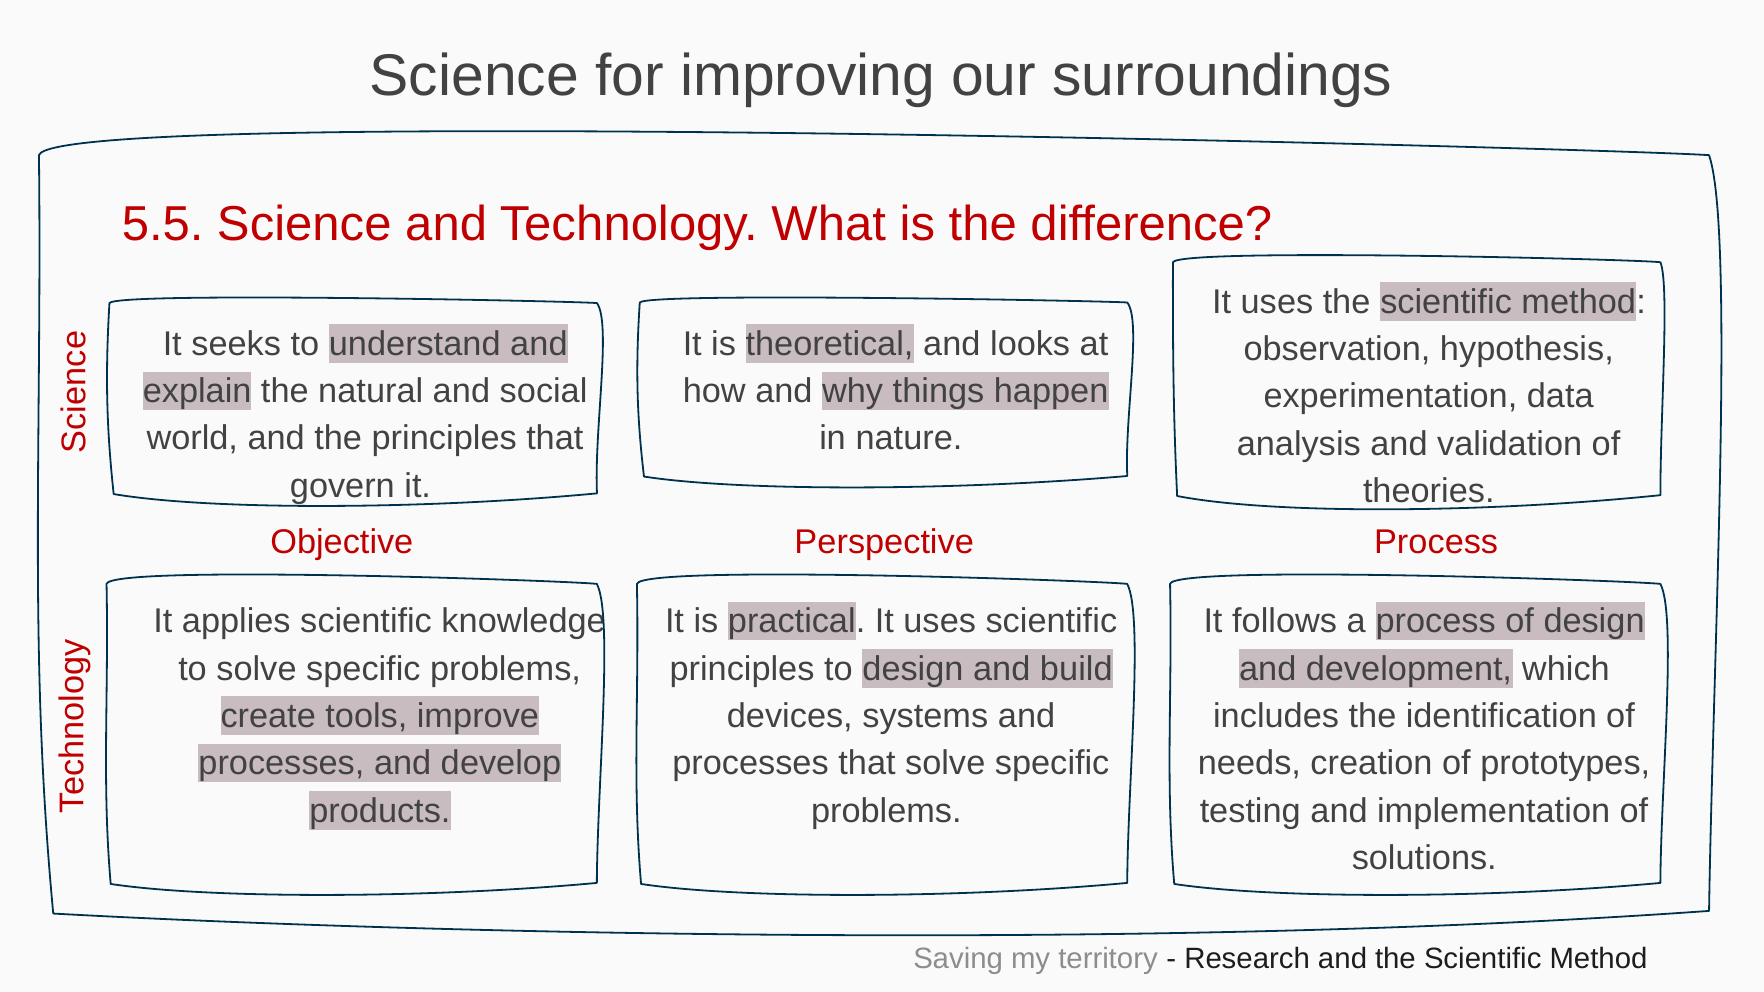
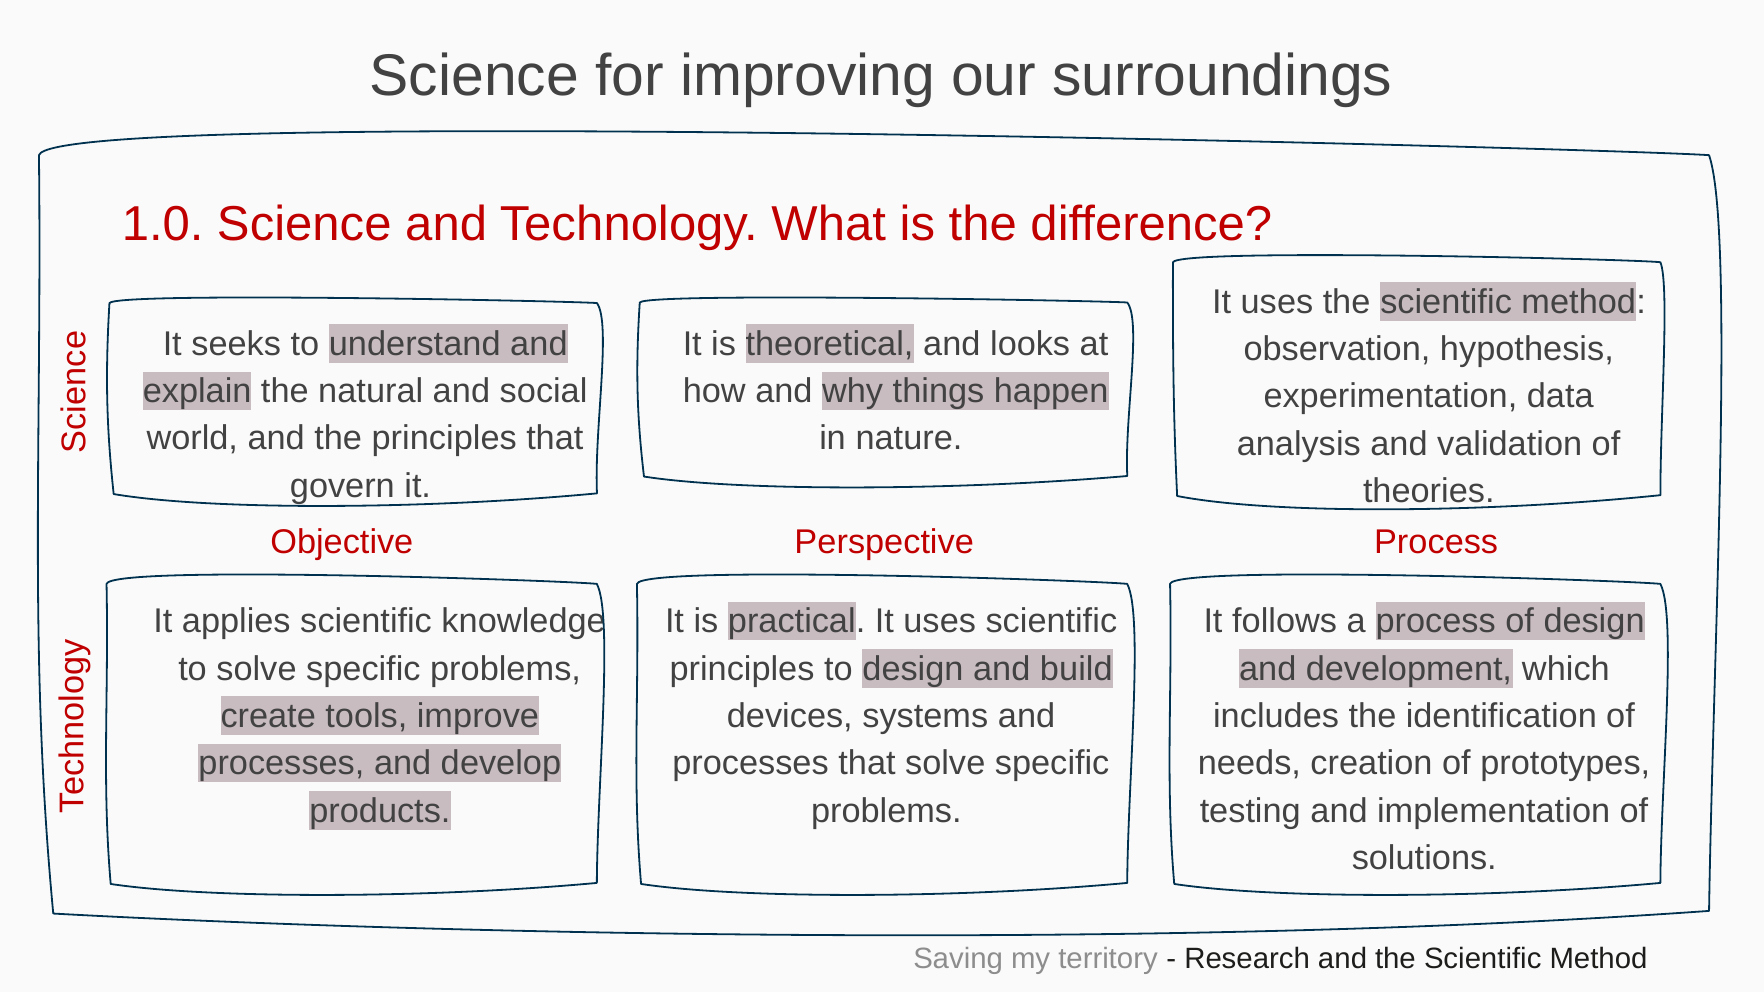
5.5: 5.5 -> 1.0
